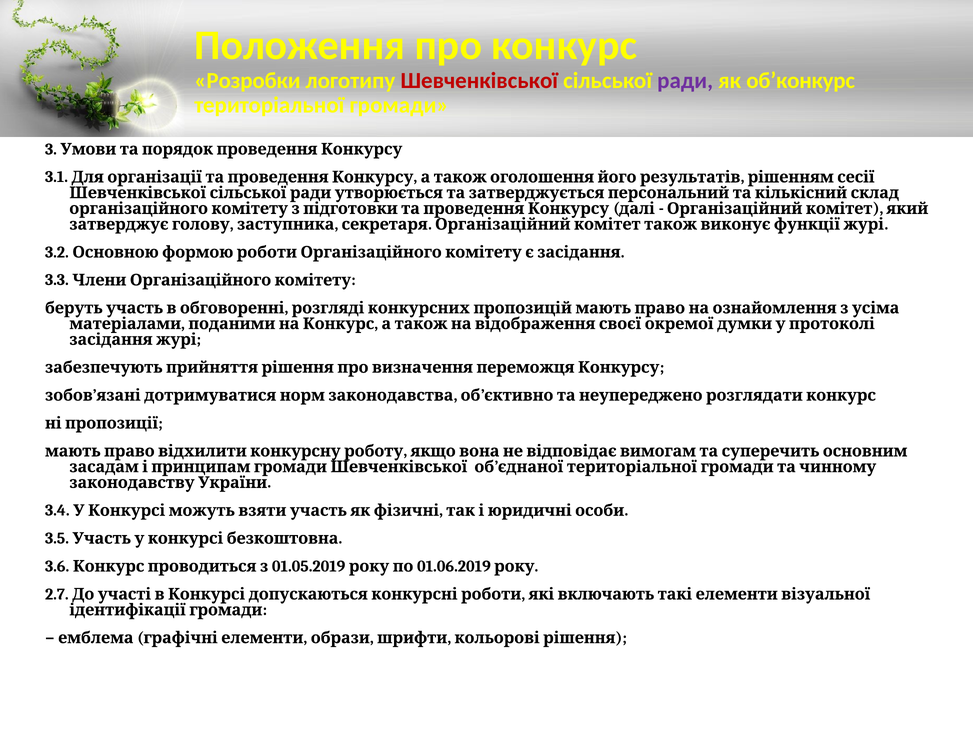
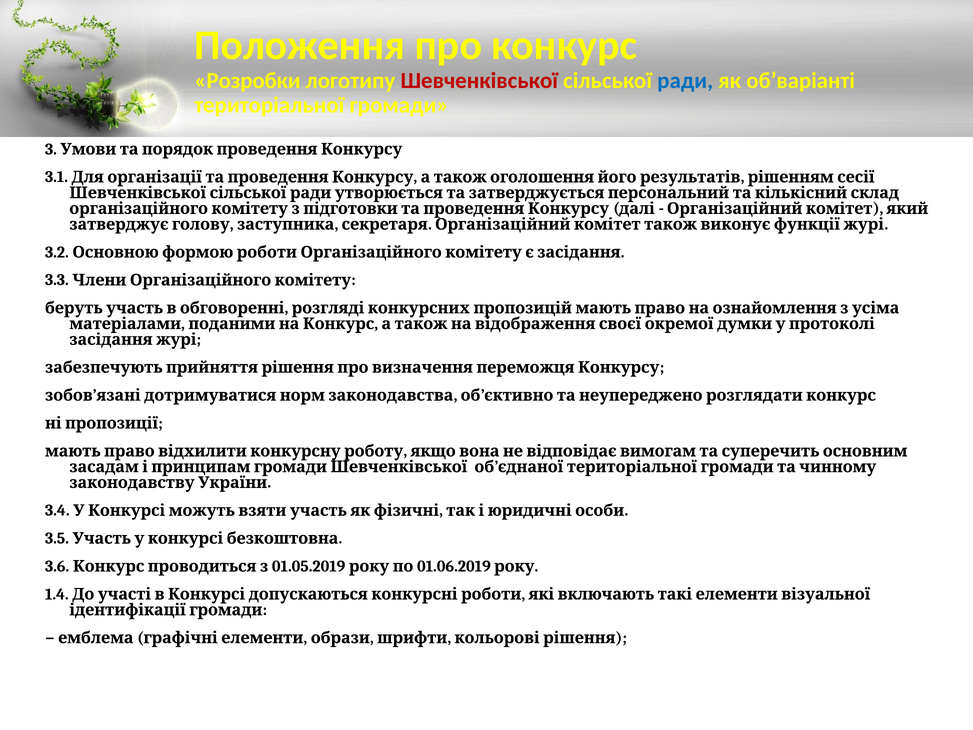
ради colour: purple -> blue
об’конкурс: об’конкурс -> об’варіанті
2.7: 2.7 -> 1.4
